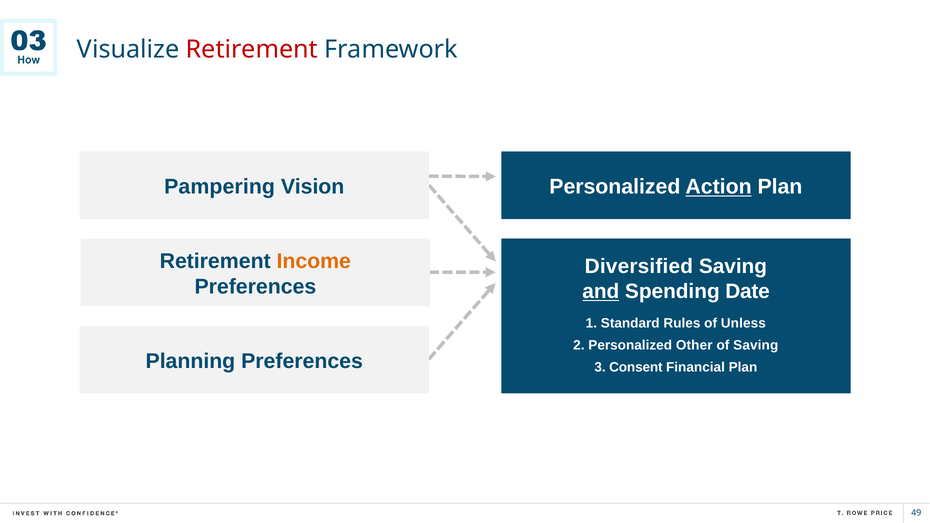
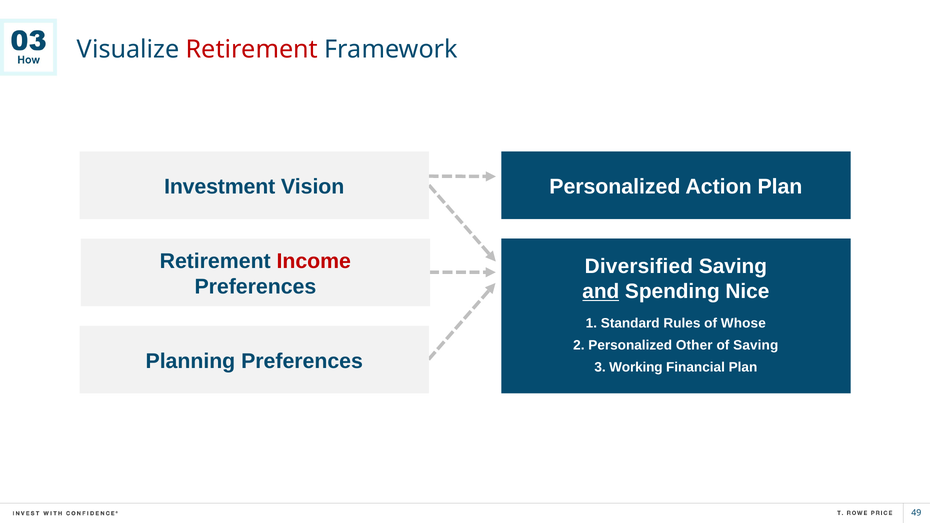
Pampering: Pampering -> Investment
Action underline: present -> none
Income colour: orange -> red
Date: Date -> Nice
Unless: Unless -> Whose
Consent: Consent -> Working
